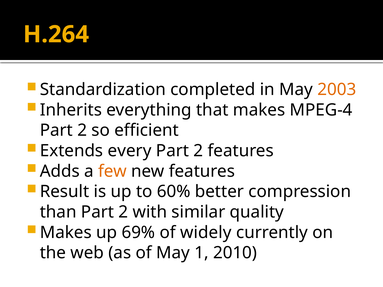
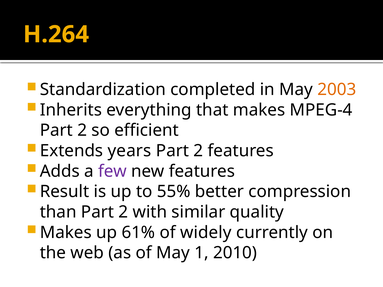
every: every -> years
few colour: orange -> purple
60%: 60% -> 55%
69%: 69% -> 61%
